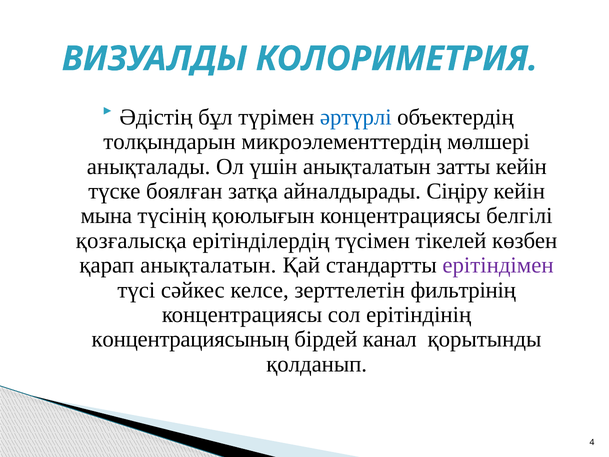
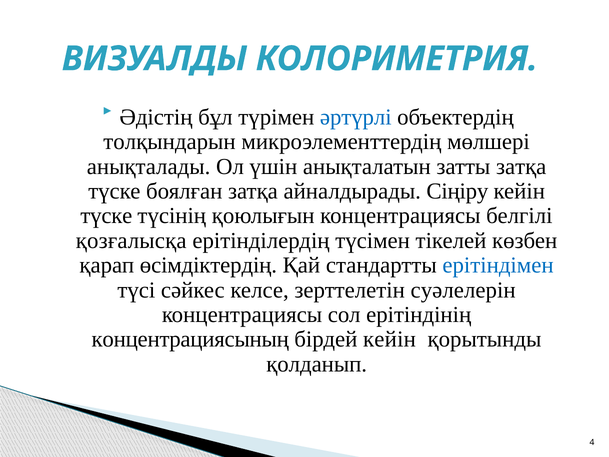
затты кейін: кейін -> затқа
мына at (106, 216): мына -> түске
қарап анықталатын: анықталатын -> өсімдіктердің
ерітіндімен colour: purple -> blue
фильтрінің: фильтрінің -> суәлелерін
бірдей канал: канал -> кейін
